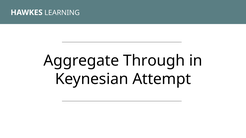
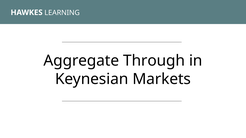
Attempt: Attempt -> Markets
